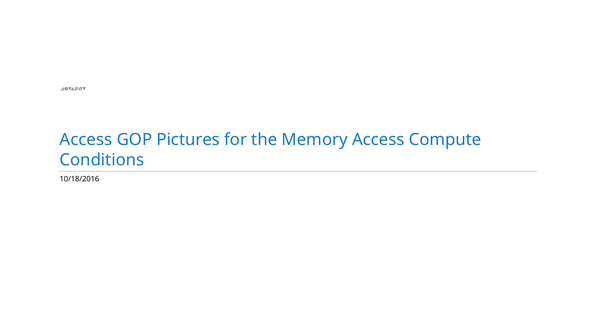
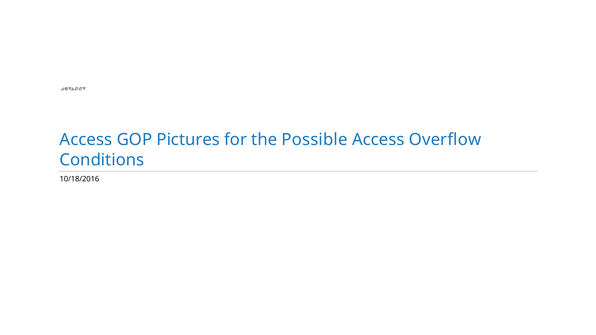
Memory: Memory -> Possible
Compute: Compute -> Overflow
